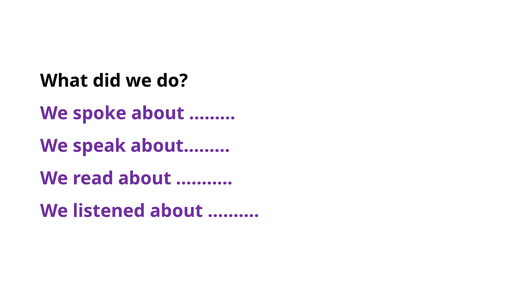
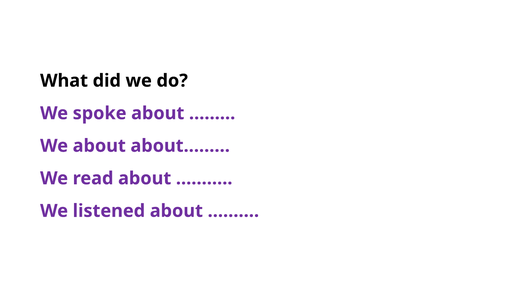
We speak: speak -> about
